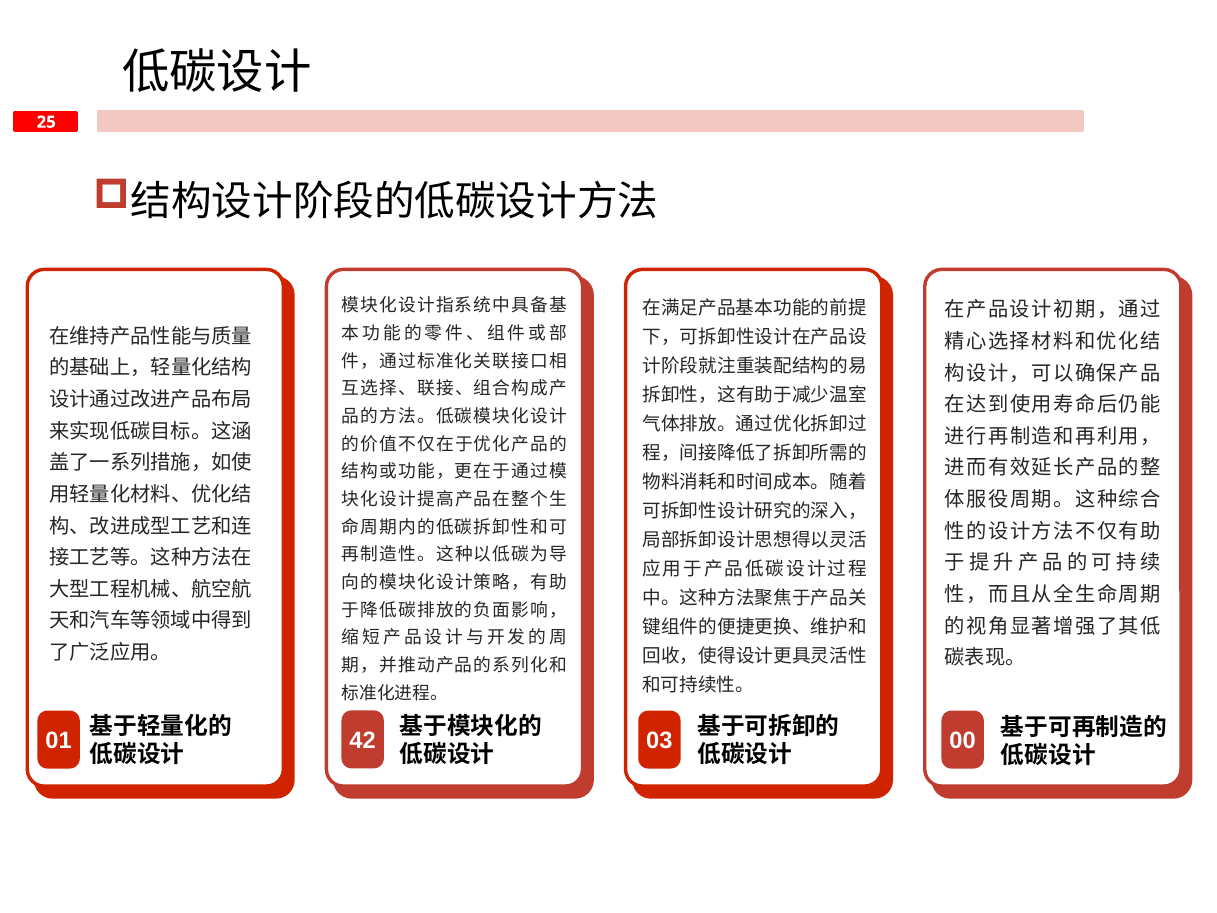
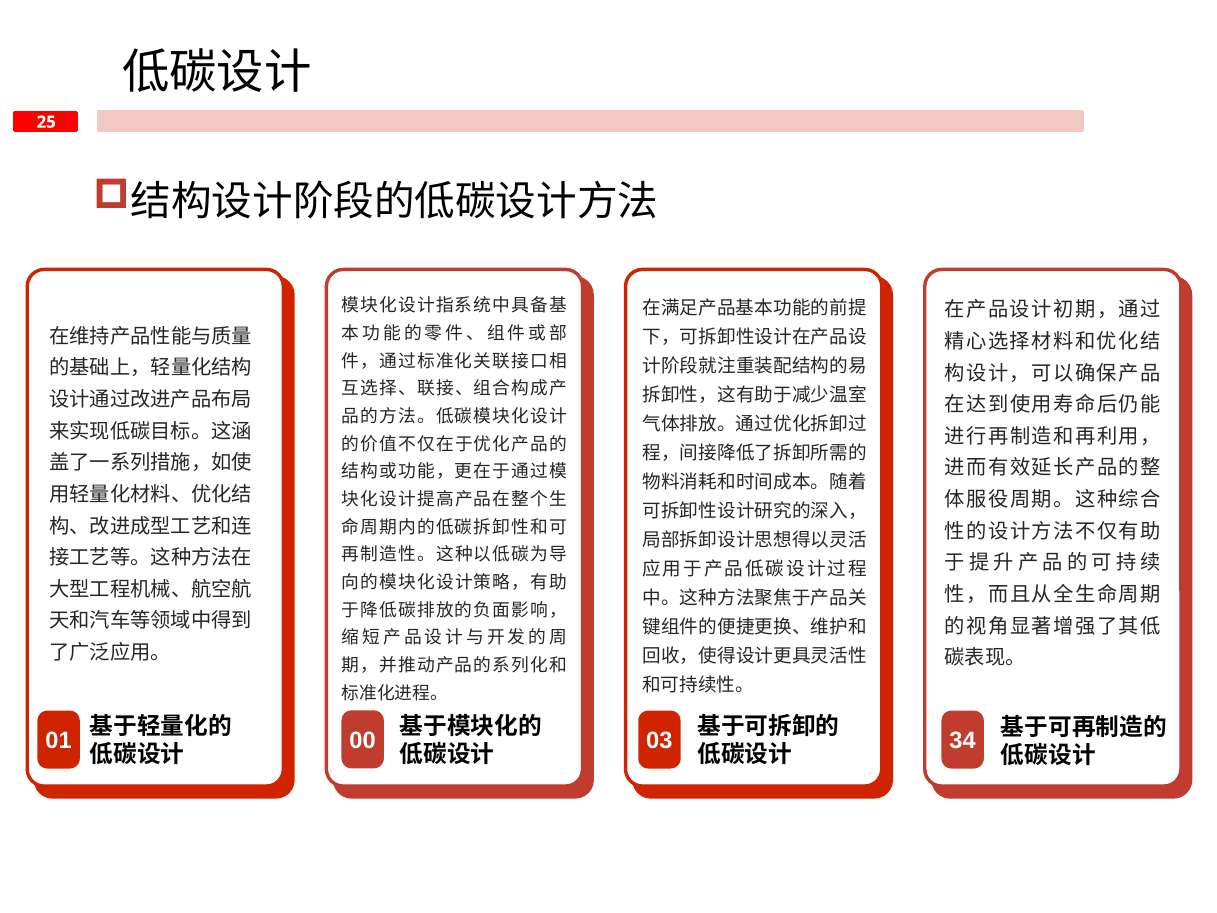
42: 42 -> 00
00: 00 -> 34
